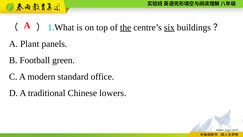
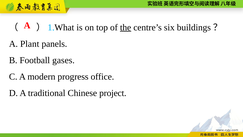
six underline: present -> none
green: green -> gases
standard: standard -> progress
lowers: lowers -> project
